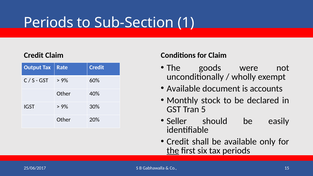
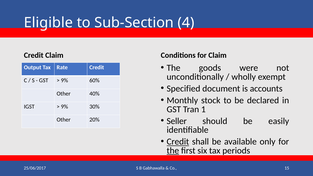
Periods at (49, 23): Periods -> Eligible
1: 1 -> 4
Available at (183, 89): Available -> Specified
5: 5 -> 1
Credit at (178, 142) underline: none -> present
